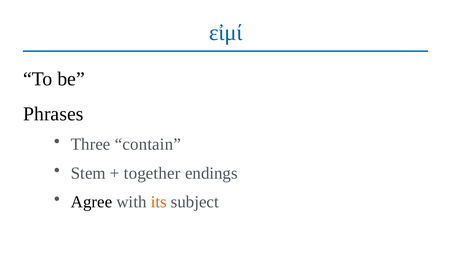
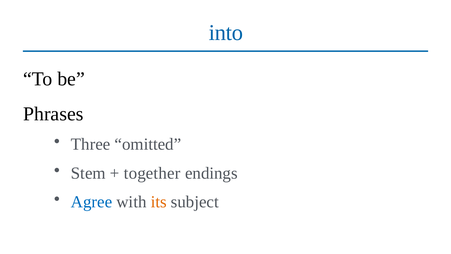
εἰμί: εἰμί -> into
contain: contain -> omitted
Agree colour: black -> blue
